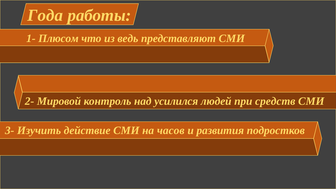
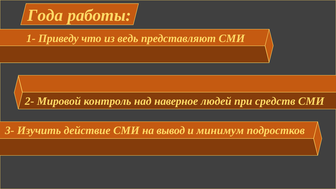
Плюсом: Плюсом -> Приведу
усилился: усилился -> наверное
часов: часов -> вывод
развития: развития -> минимум
